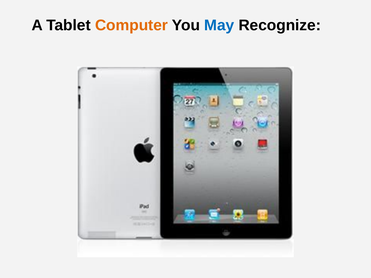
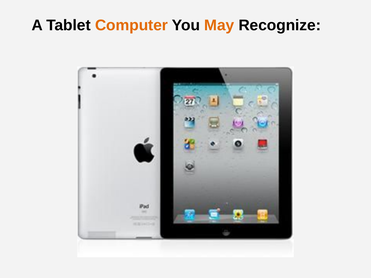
May colour: blue -> orange
